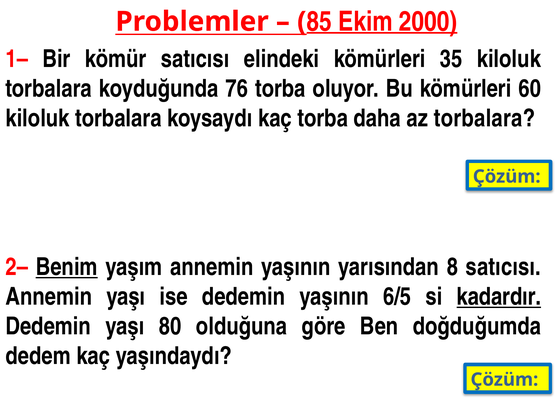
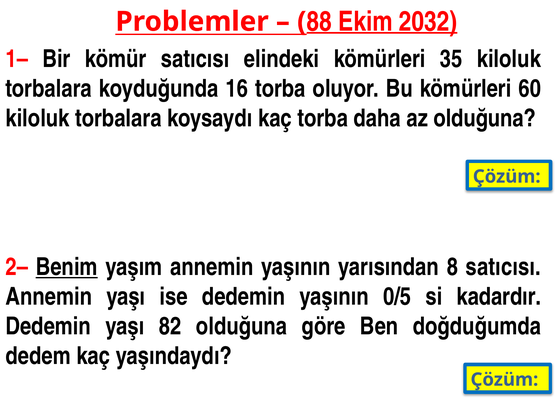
85: 85 -> 88
2000: 2000 -> 2032
76: 76 -> 16
az torbalara: torbalara -> olduğuna
6/5: 6/5 -> 0/5
kadardır underline: present -> none
80: 80 -> 82
